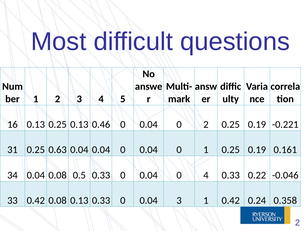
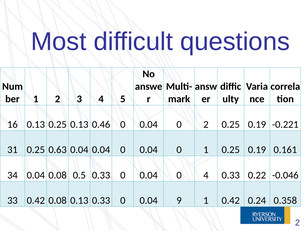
0.04 3: 3 -> 9
